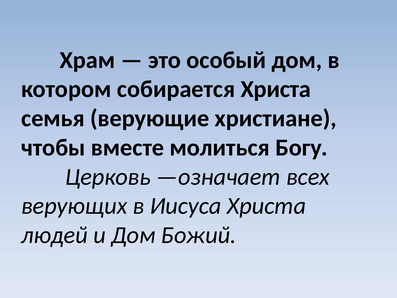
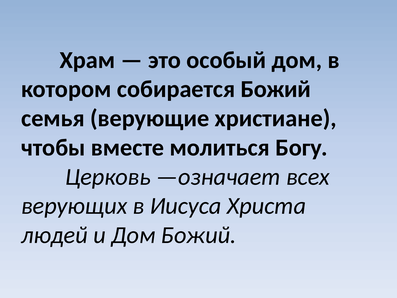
собирается Христа: Христа -> Божий
